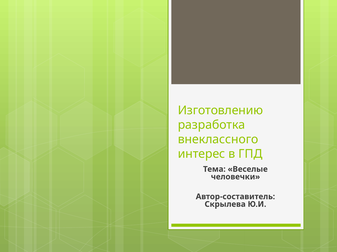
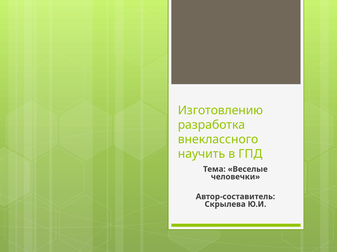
интерес: интерес -> научить
